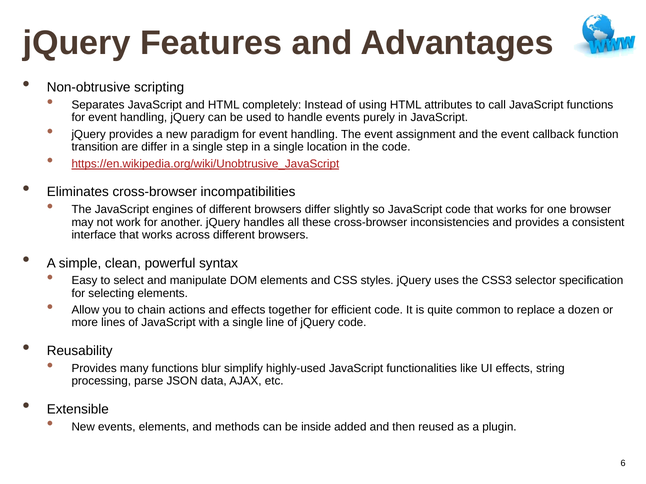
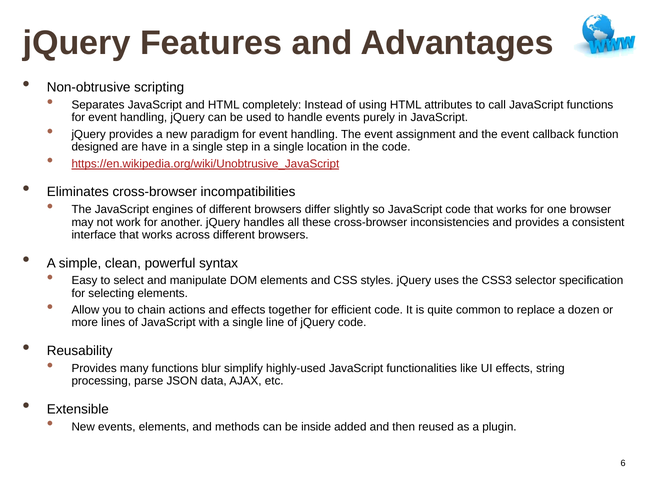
transition: transition -> designed
are differ: differ -> have
